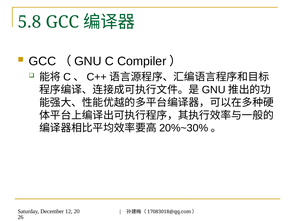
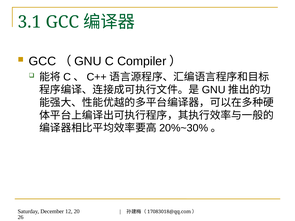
5.8: 5.8 -> 3.1
